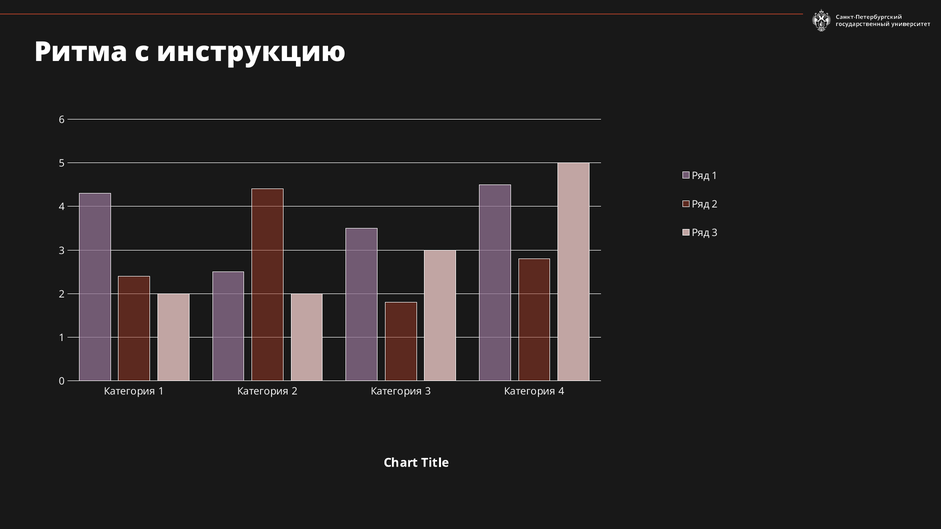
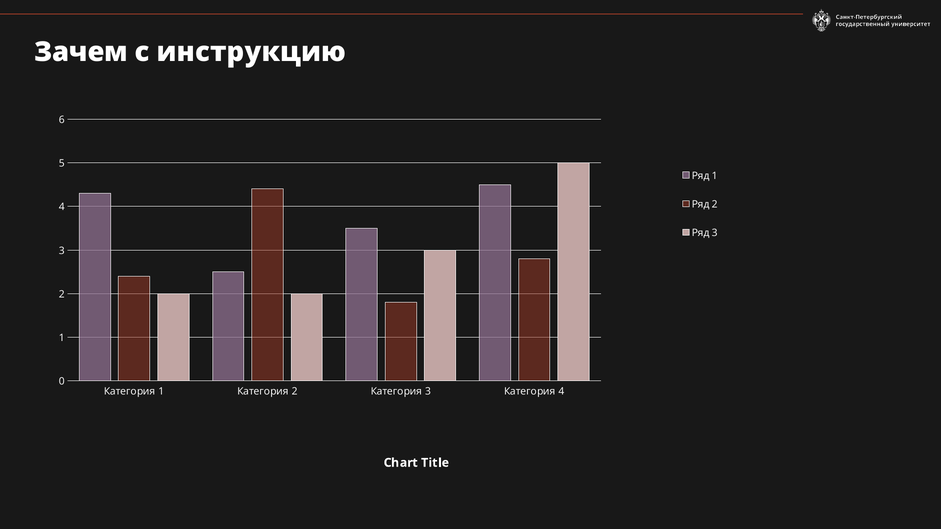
Ритма: Ритма -> Зачем
